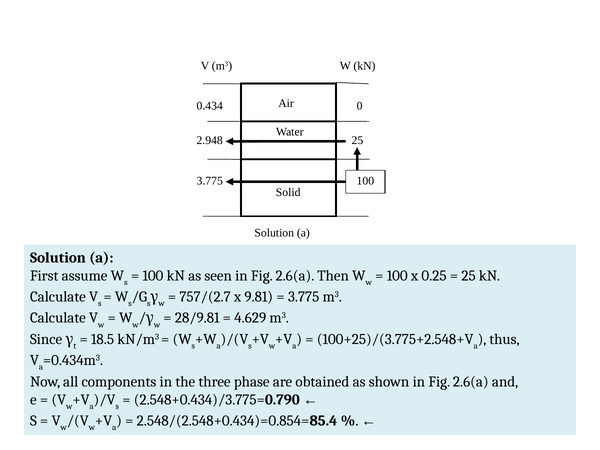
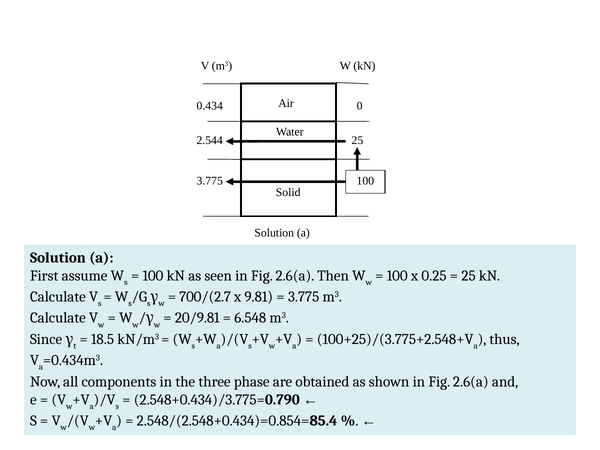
2.948: 2.948 -> 2.544
757/(2.7: 757/(2.7 -> 700/(2.7
28/9.81: 28/9.81 -> 20/9.81
4.629: 4.629 -> 6.548
